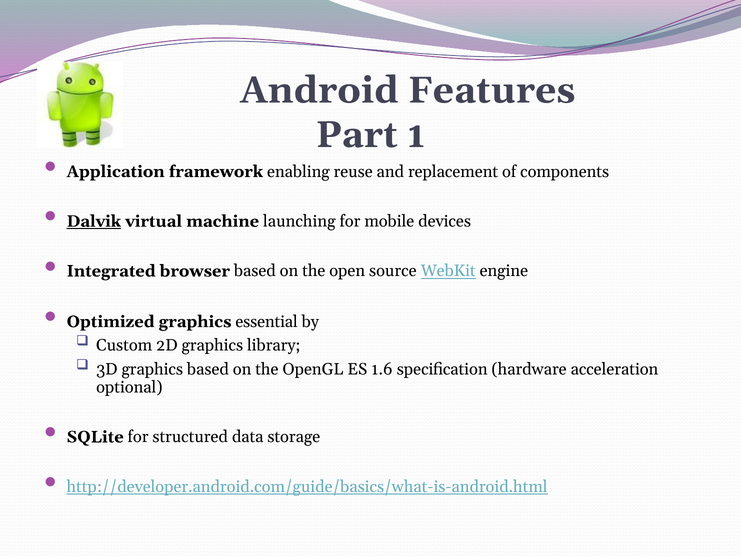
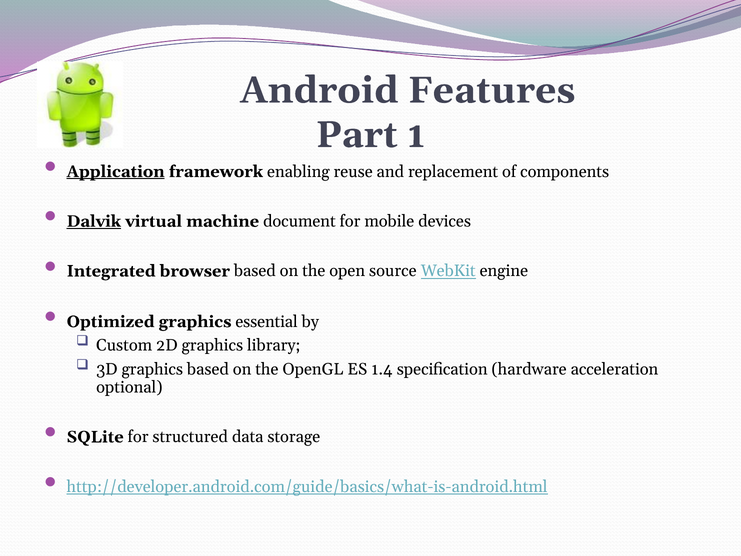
Application underline: none -> present
launching: launching -> document
1.6: 1.6 -> 1.4
